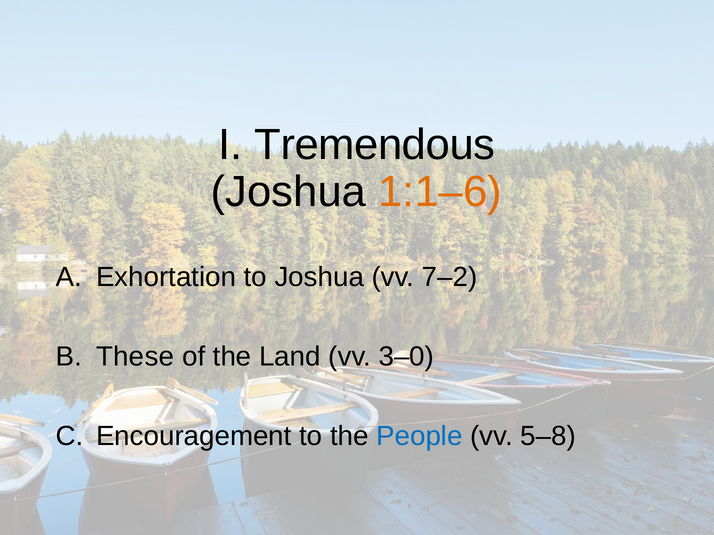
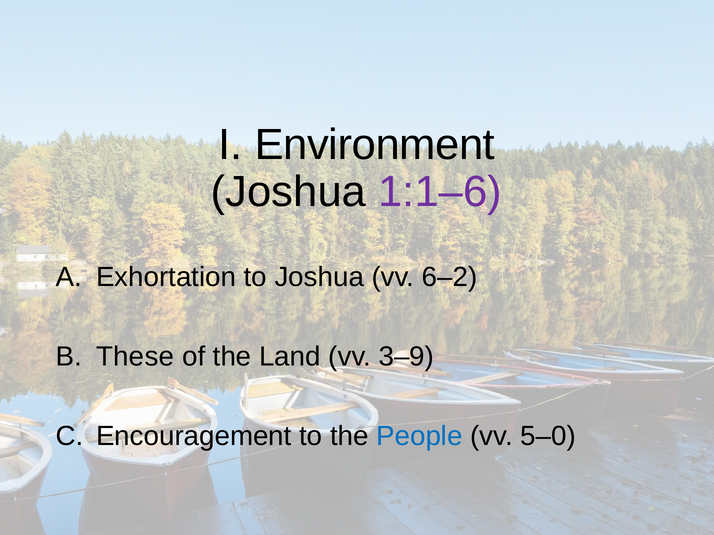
Tremendous: Tremendous -> Environment
1:1–6 colour: orange -> purple
7–2: 7–2 -> 6–2
3–0: 3–0 -> 3–9
5–8: 5–8 -> 5–0
